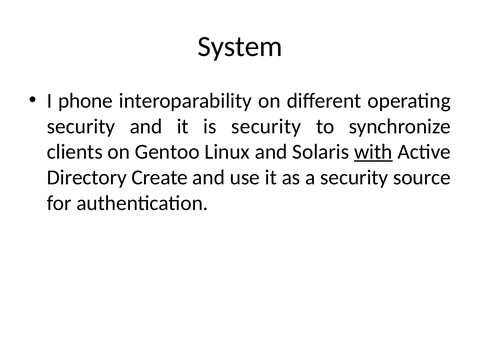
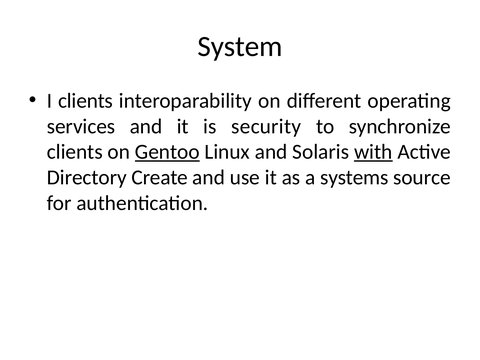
I phone: phone -> clients
security at (81, 126): security -> services
Gentoo underline: none -> present
a security: security -> systems
